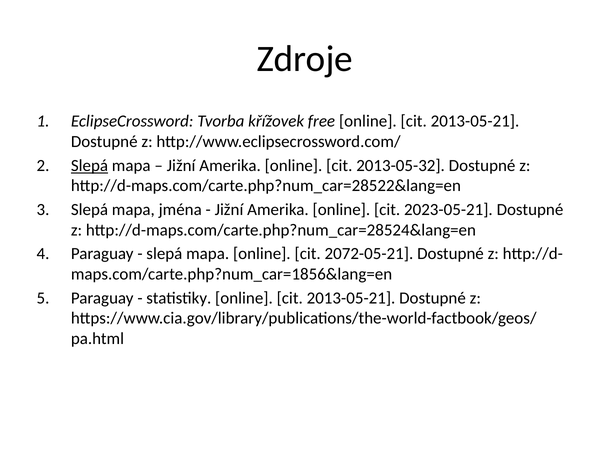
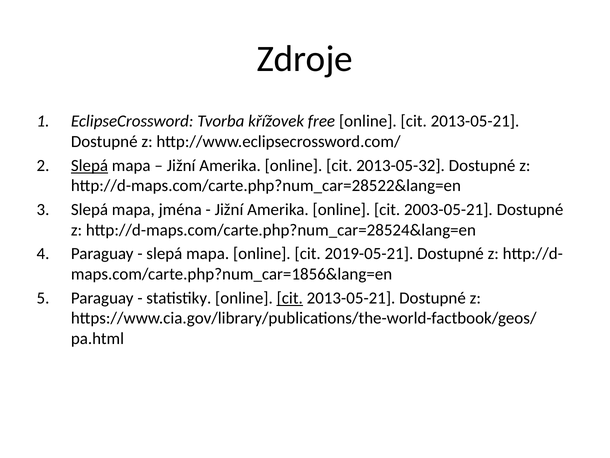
2023-05-21: 2023-05-21 -> 2003-05-21
2072-05-21: 2072-05-21 -> 2019-05-21
cit at (290, 298) underline: none -> present
